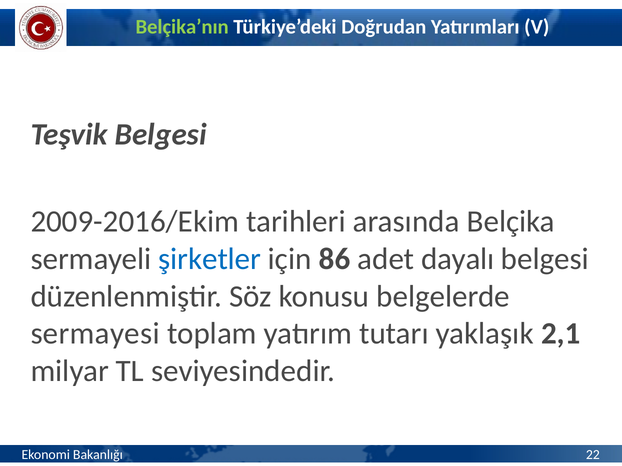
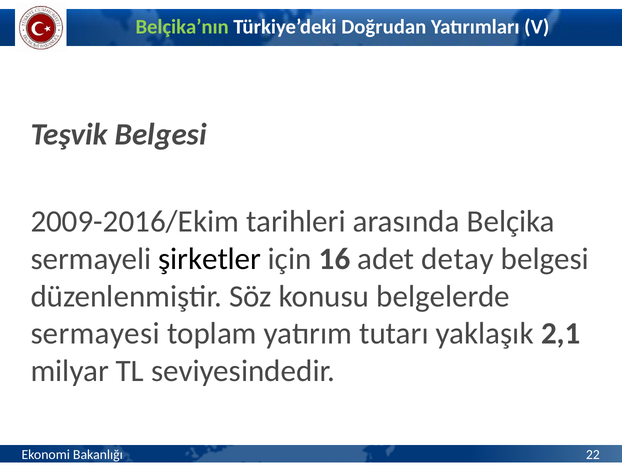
şirketler colour: blue -> black
86: 86 -> 16
dayalı: dayalı -> detay
